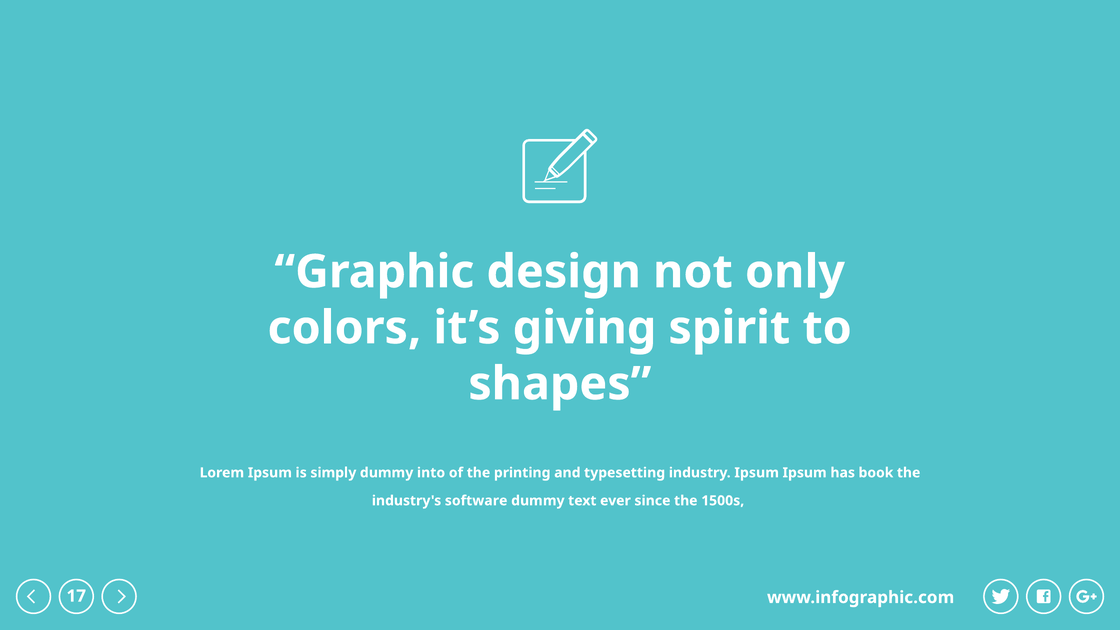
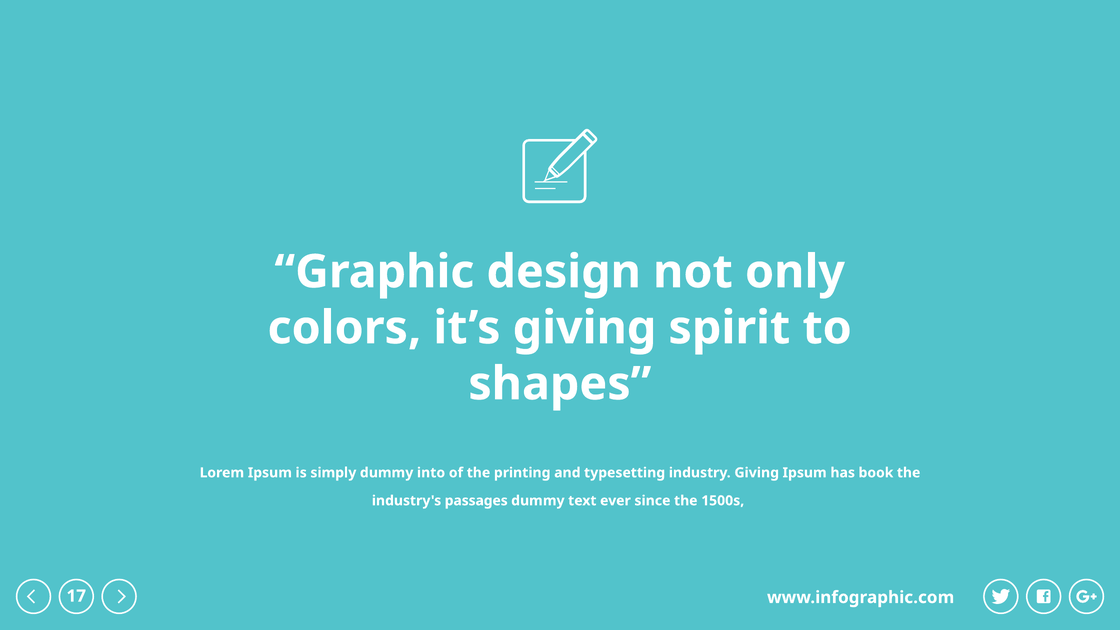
industry Ipsum: Ipsum -> Giving
software: software -> passages
